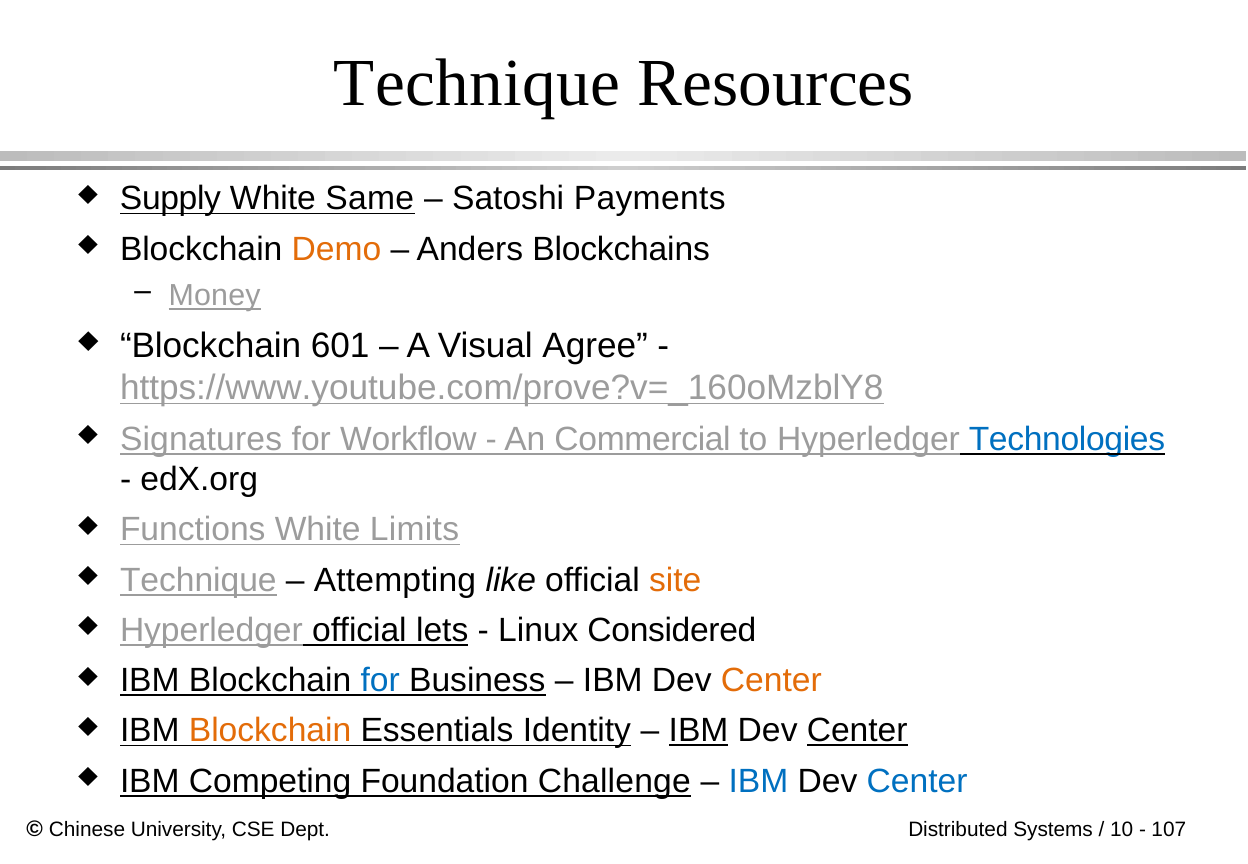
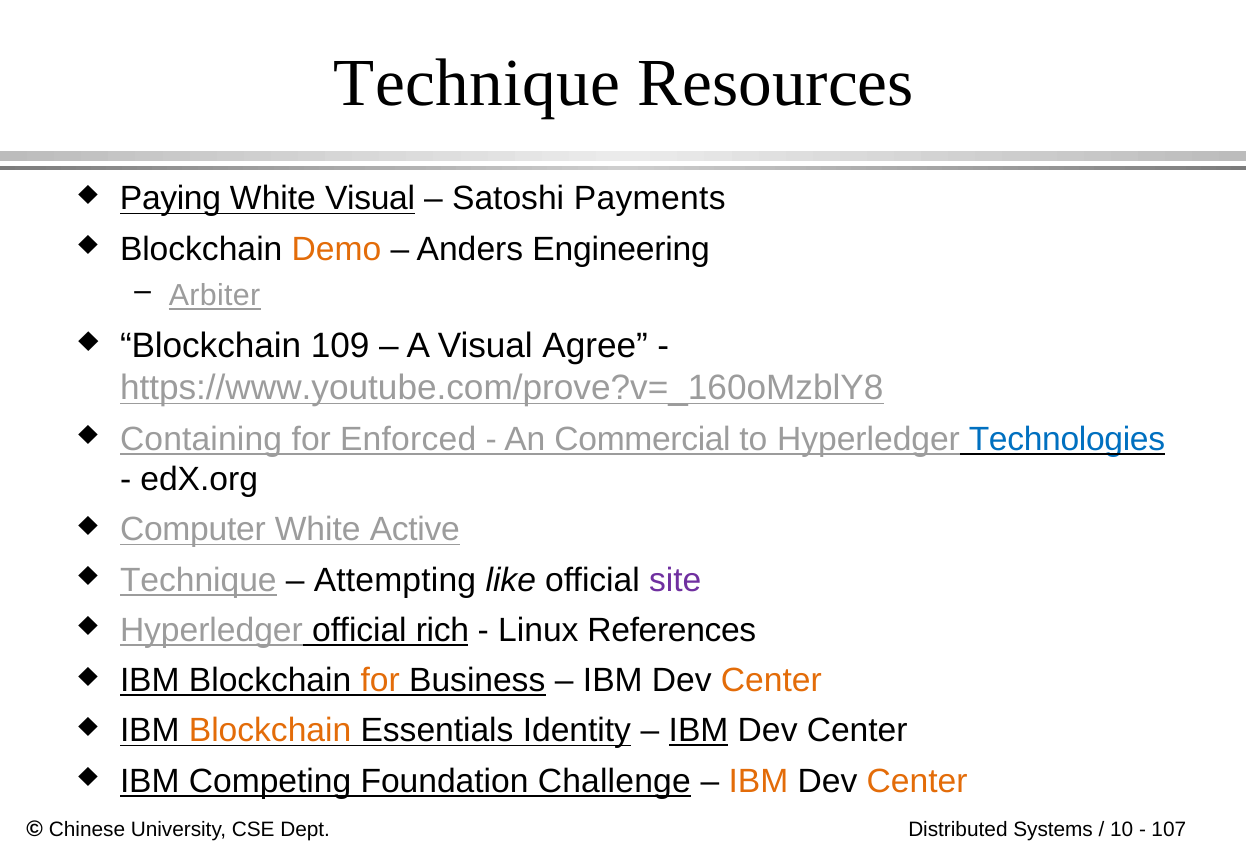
Supply: Supply -> Paying
White Same: Same -> Visual
Blockchains: Blockchains -> Engineering
Money: Money -> Arbiter
601: 601 -> 109
Signatures: Signatures -> Containing
Workflow: Workflow -> Enforced
Functions: Functions -> Computer
Limits: Limits -> Active
site colour: orange -> purple
lets: lets -> rich
Considered: Considered -> References
for at (380, 680) colour: blue -> orange
Center at (857, 731) underline: present -> none
IBM at (758, 781) colour: blue -> orange
Center at (917, 781) colour: blue -> orange
